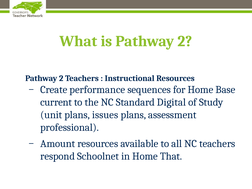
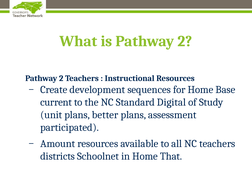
performance: performance -> development
issues: issues -> better
professional: professional -> participated
respond: respond -> districts
